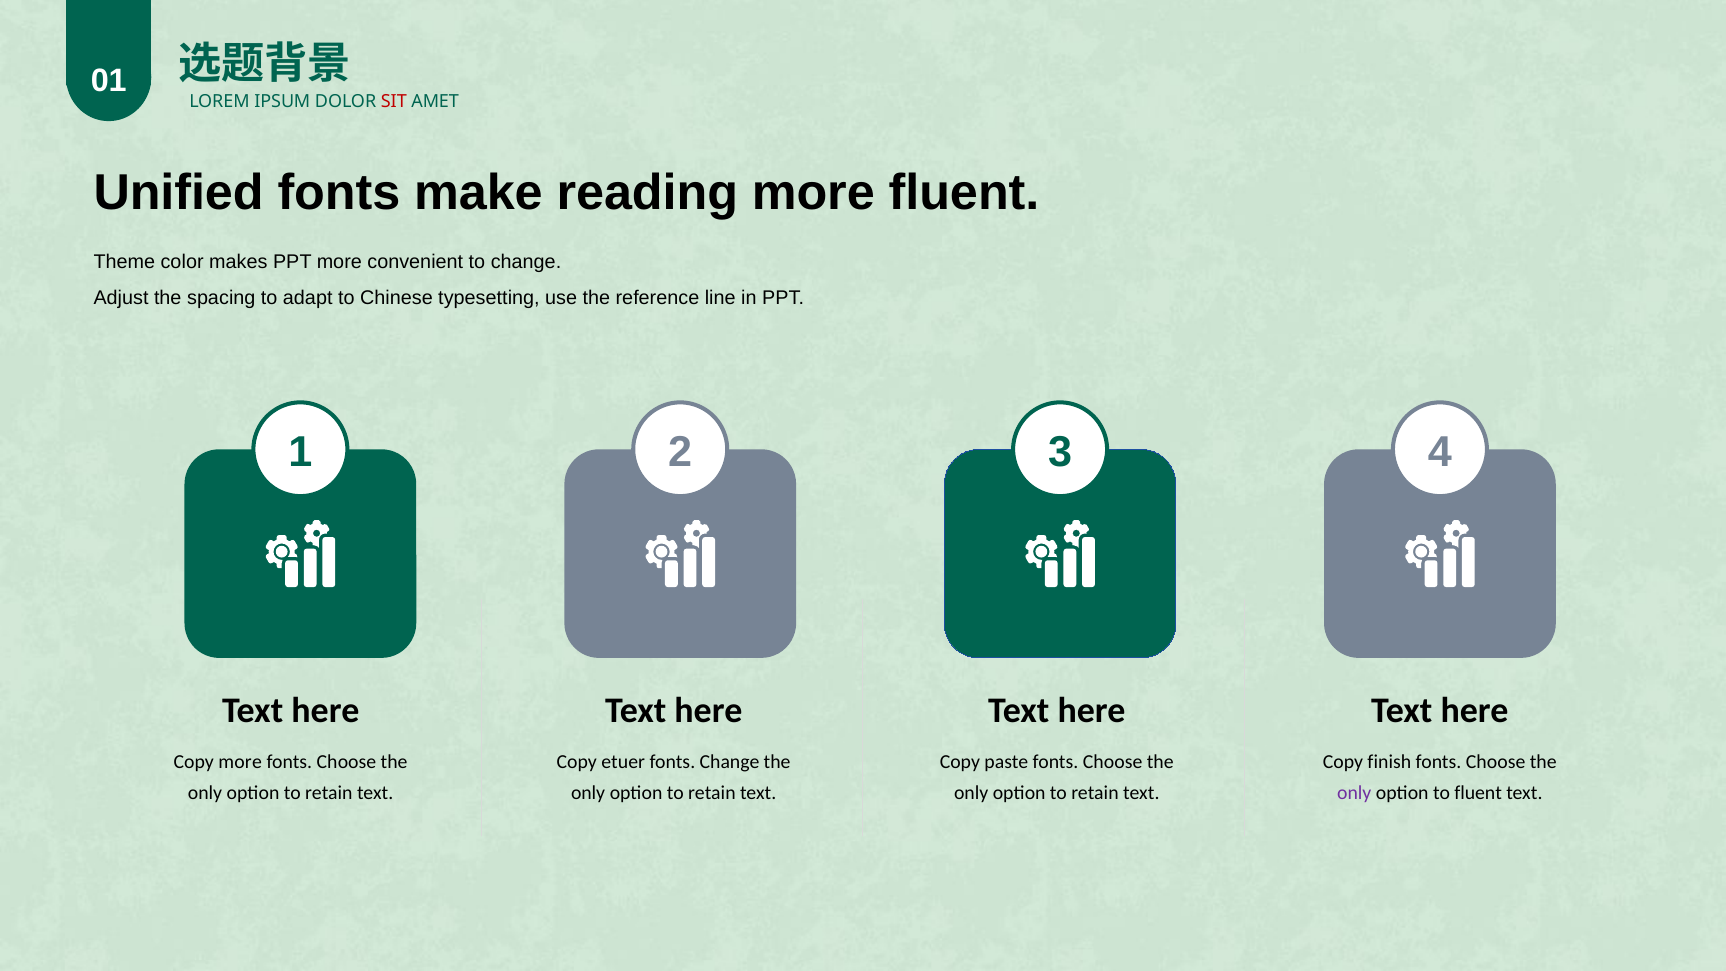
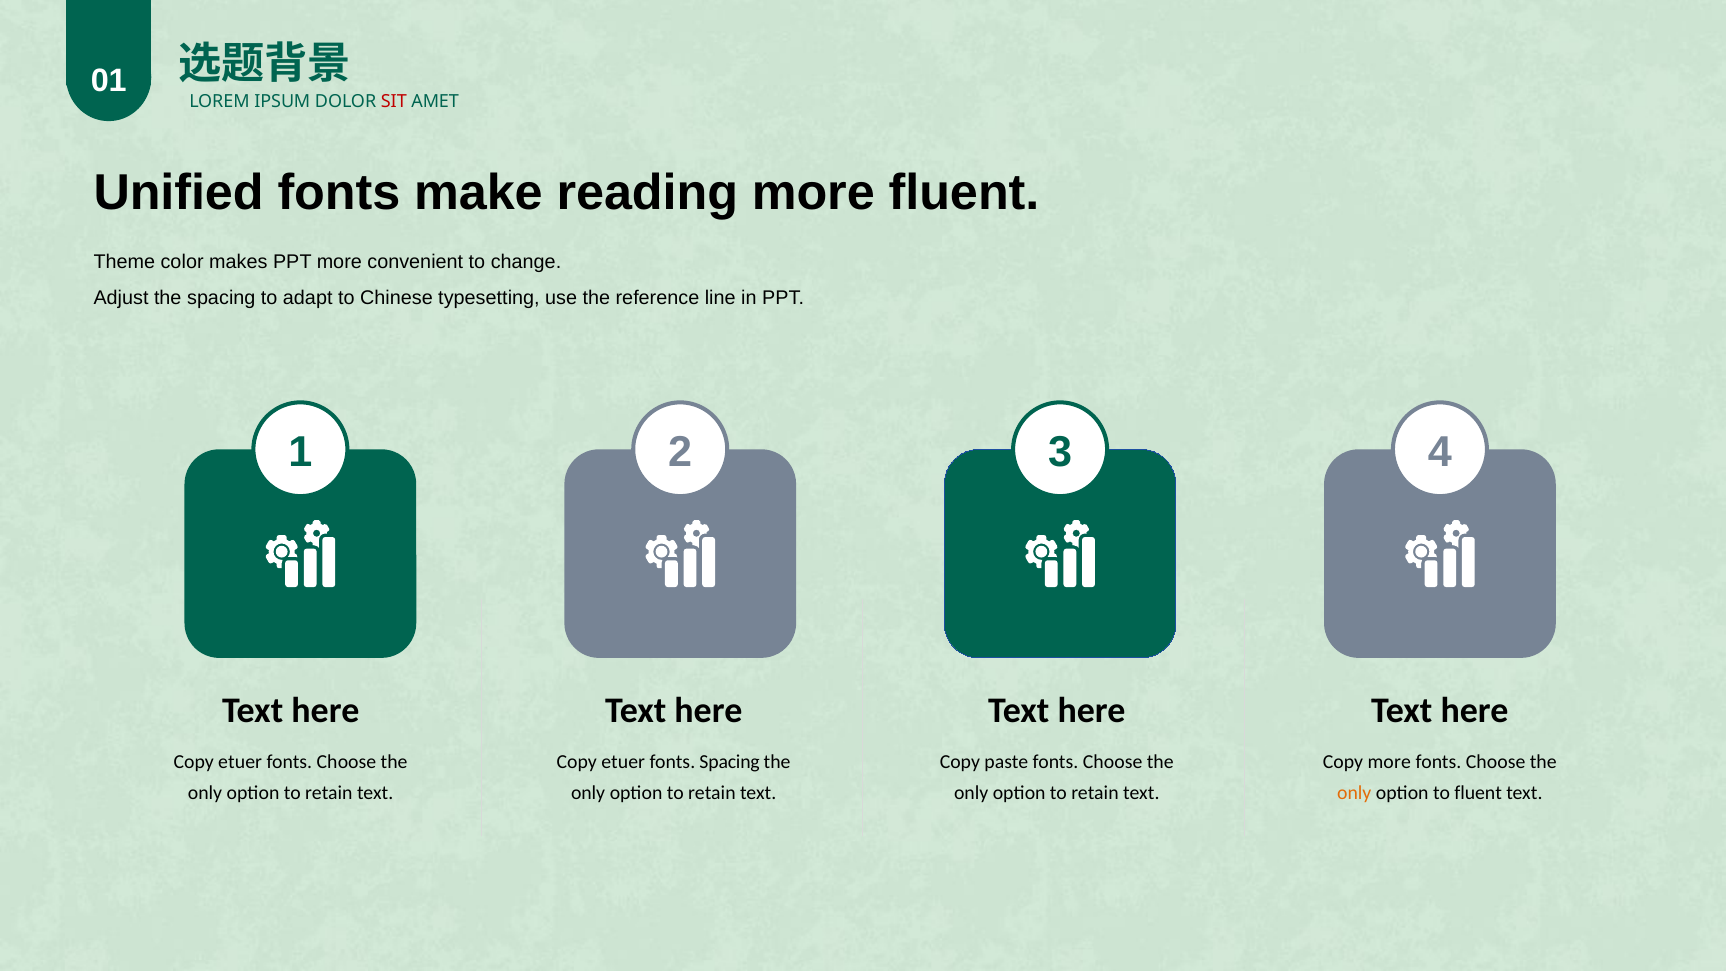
more at (240, 762): more -> etuer
fonts Change: Change -> Spacing
Copy finish: finish -> more
only at (1354, 793) colour: purple -> orange
